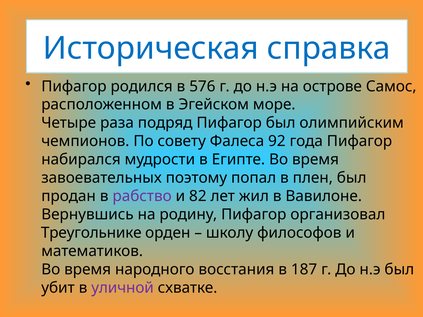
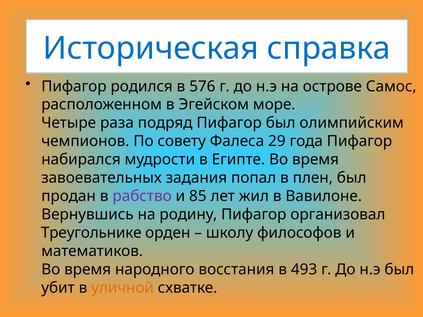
92: 92 -> 29
поэтому: поэтому -> задания
82: 82 -> 85
187: 187 -> 493
уличной colour: purple -> orange
